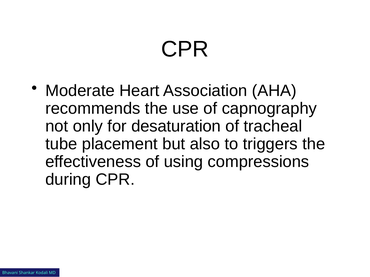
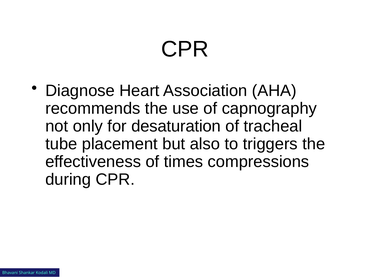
Moderate: Moderate -> Diagnose
using: using -> times
